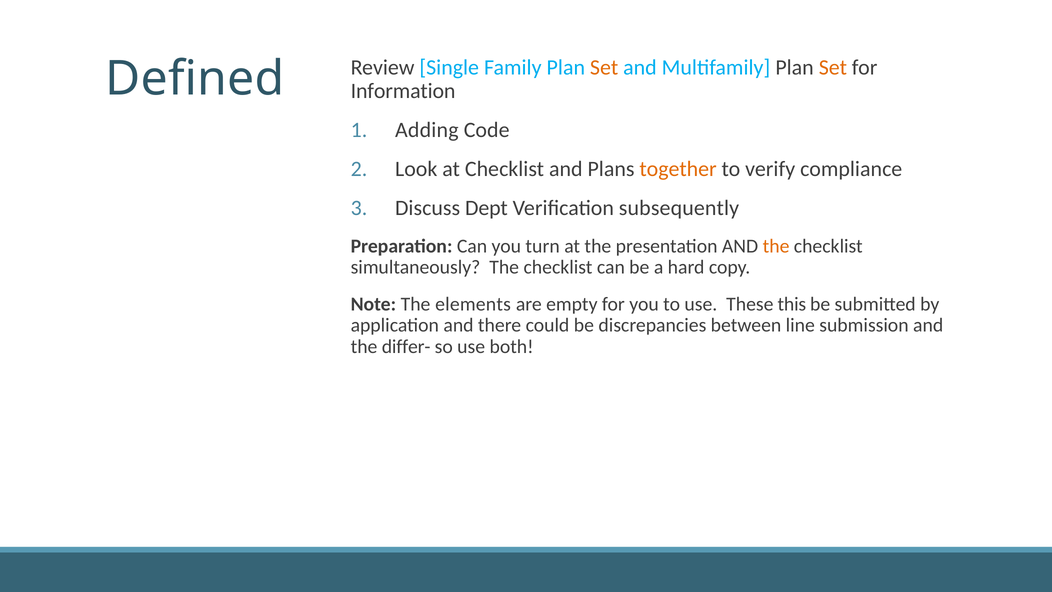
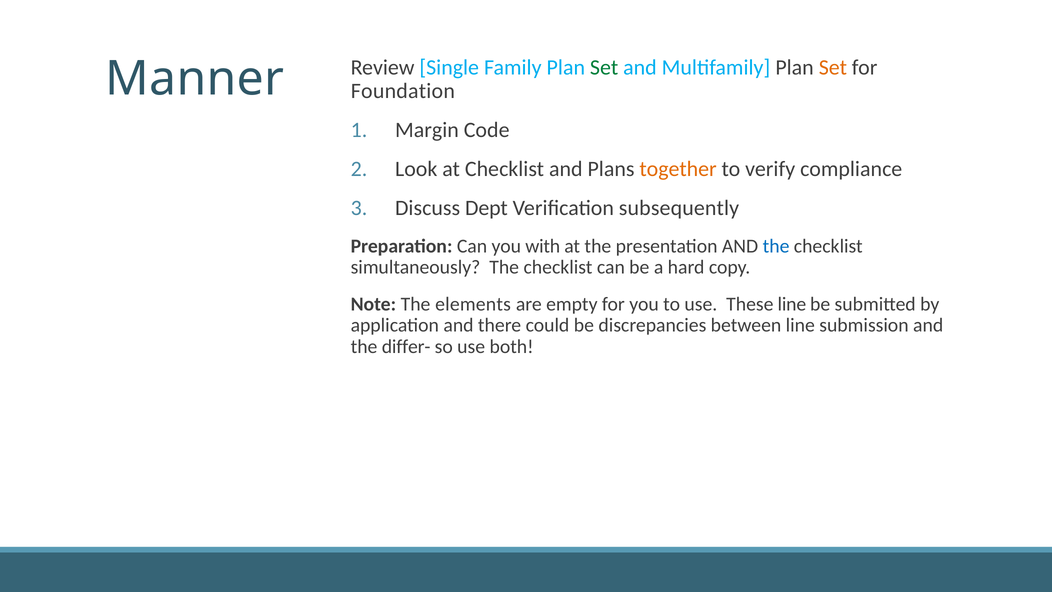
Defined: Defined -> Manner
Set at (604, 67) colour: orange -> green
Information: Information -> Foundation
Adding: Adding -> Margin
turn: turn -> with
the at (776, 246) colour: orange -> blue
These this: this -> line
